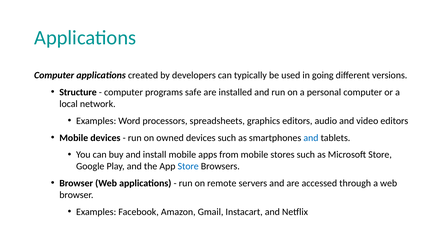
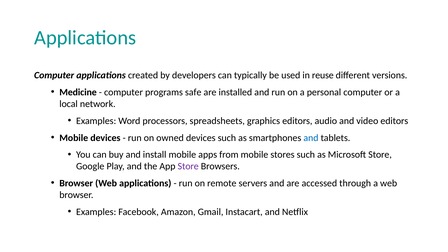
going: going -> reuse
Structure: Structure -> Medicine
Store at (188, 166) colour: blue -> purple
